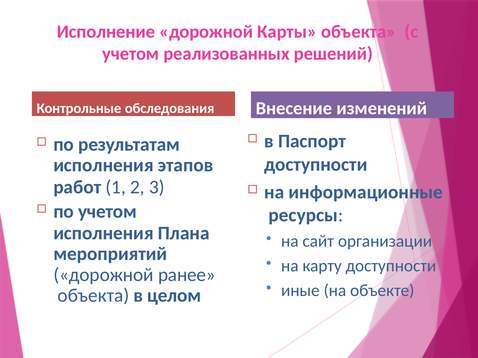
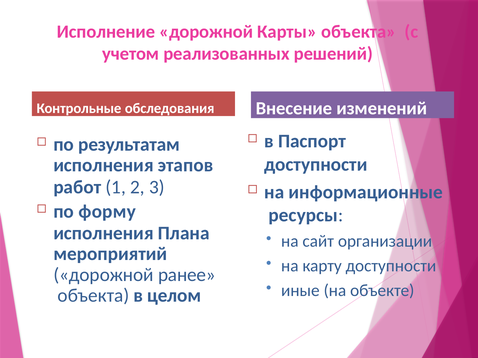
по учетом: учетом -> форму
